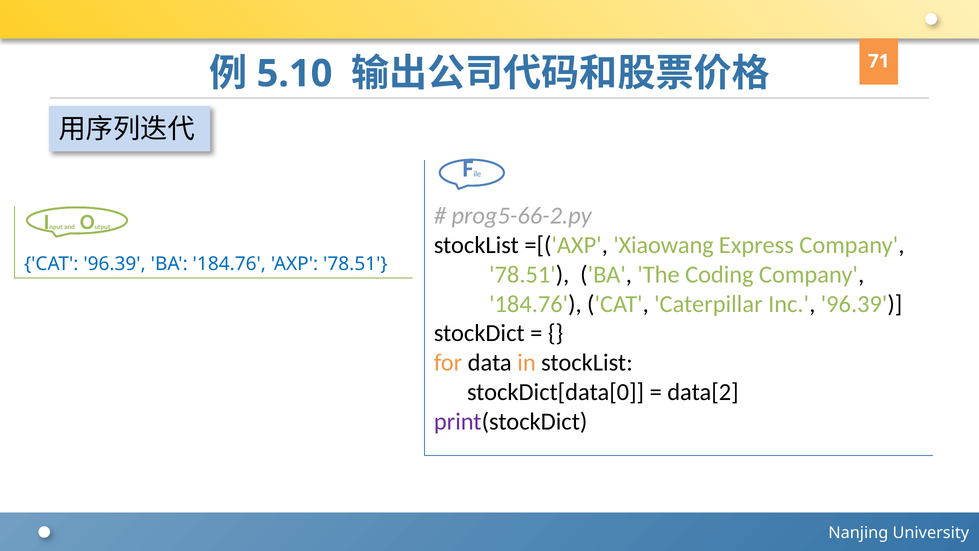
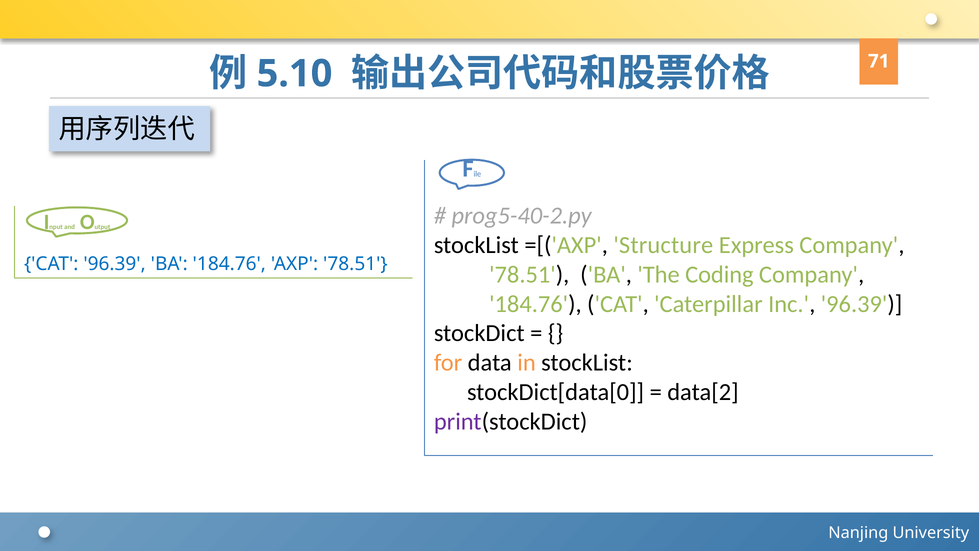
prog5-66-2.py: prog5-66-2.py -> prog5-40-2.py
Xiaowang: Xiaowang -> Structure
